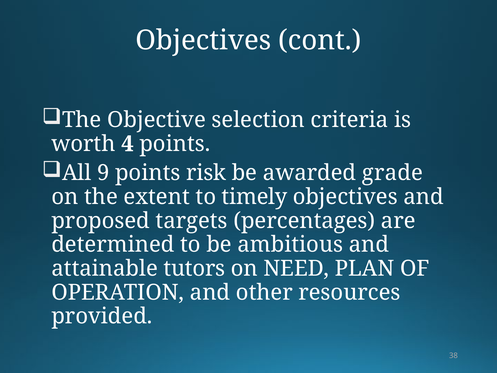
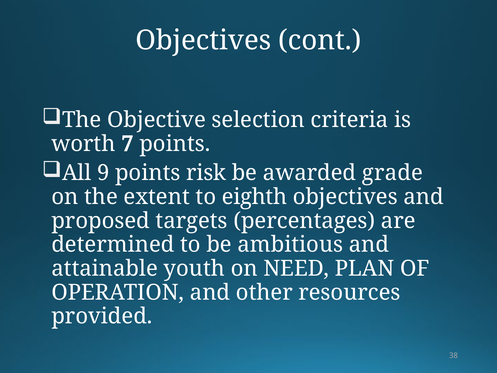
4: 4 -> 7
timely: timely -> eighth
tutors: tutors -> youth
